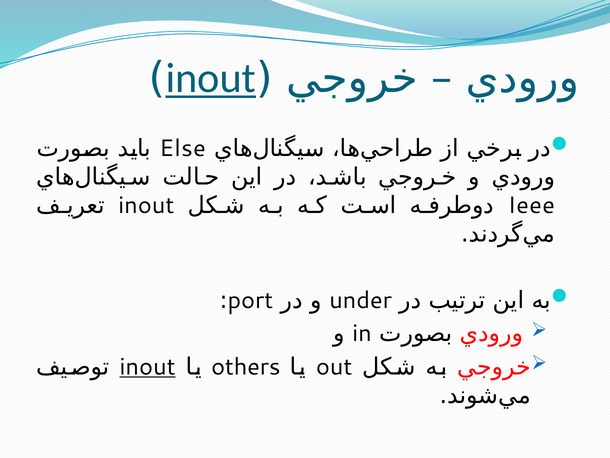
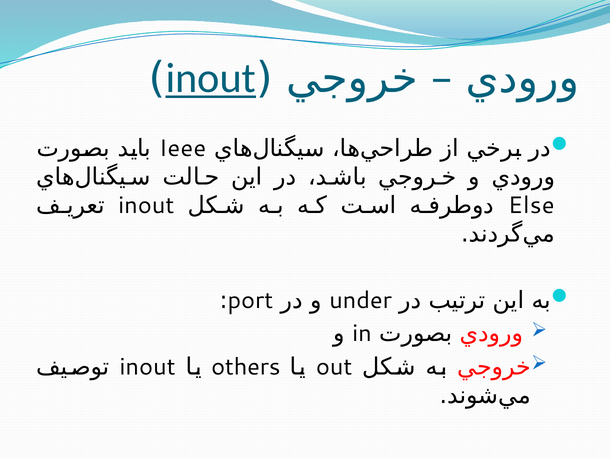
Else: Else -> Ieee
Ieee: Ieee -> Else
inout at (148, 366) underline: present -> none
